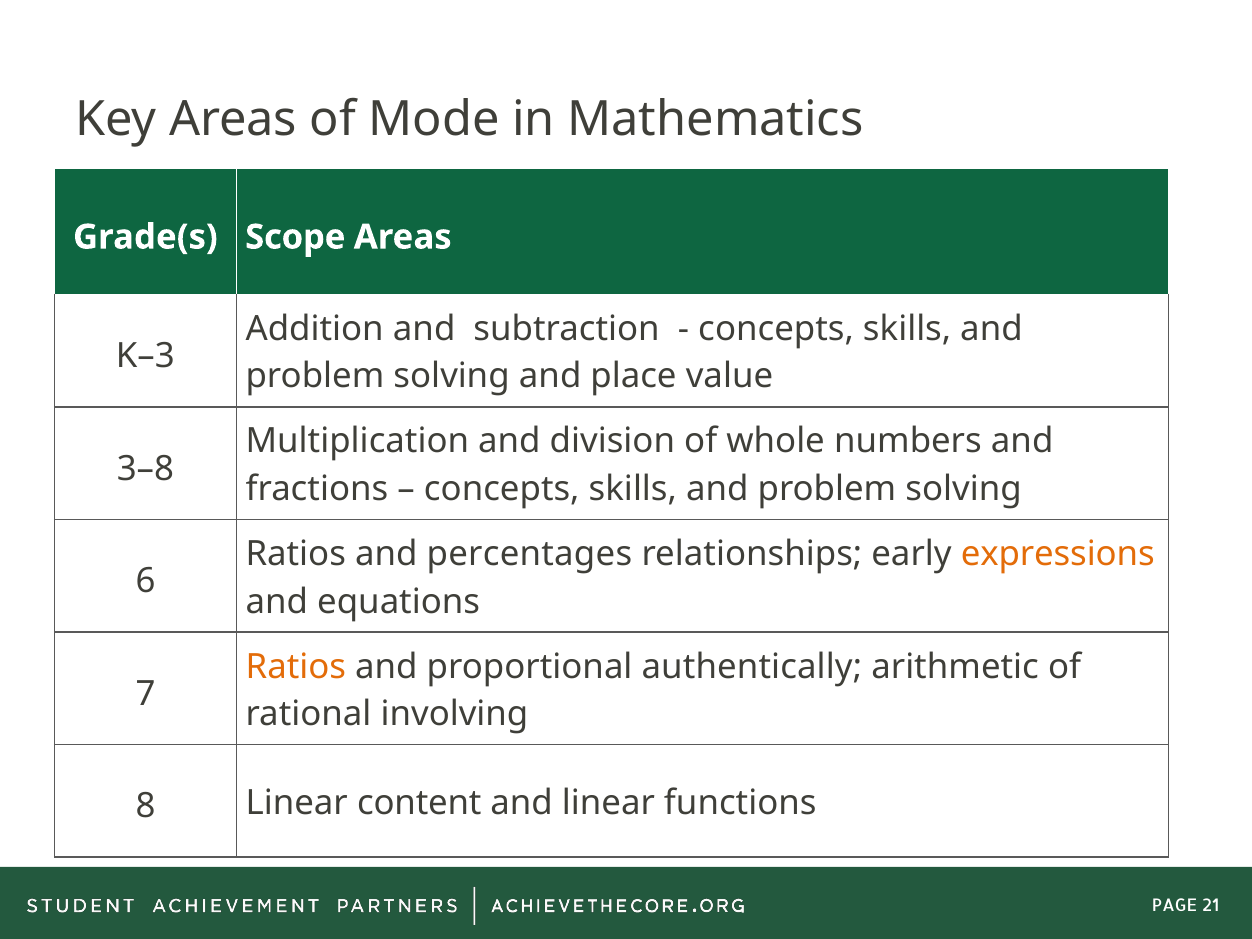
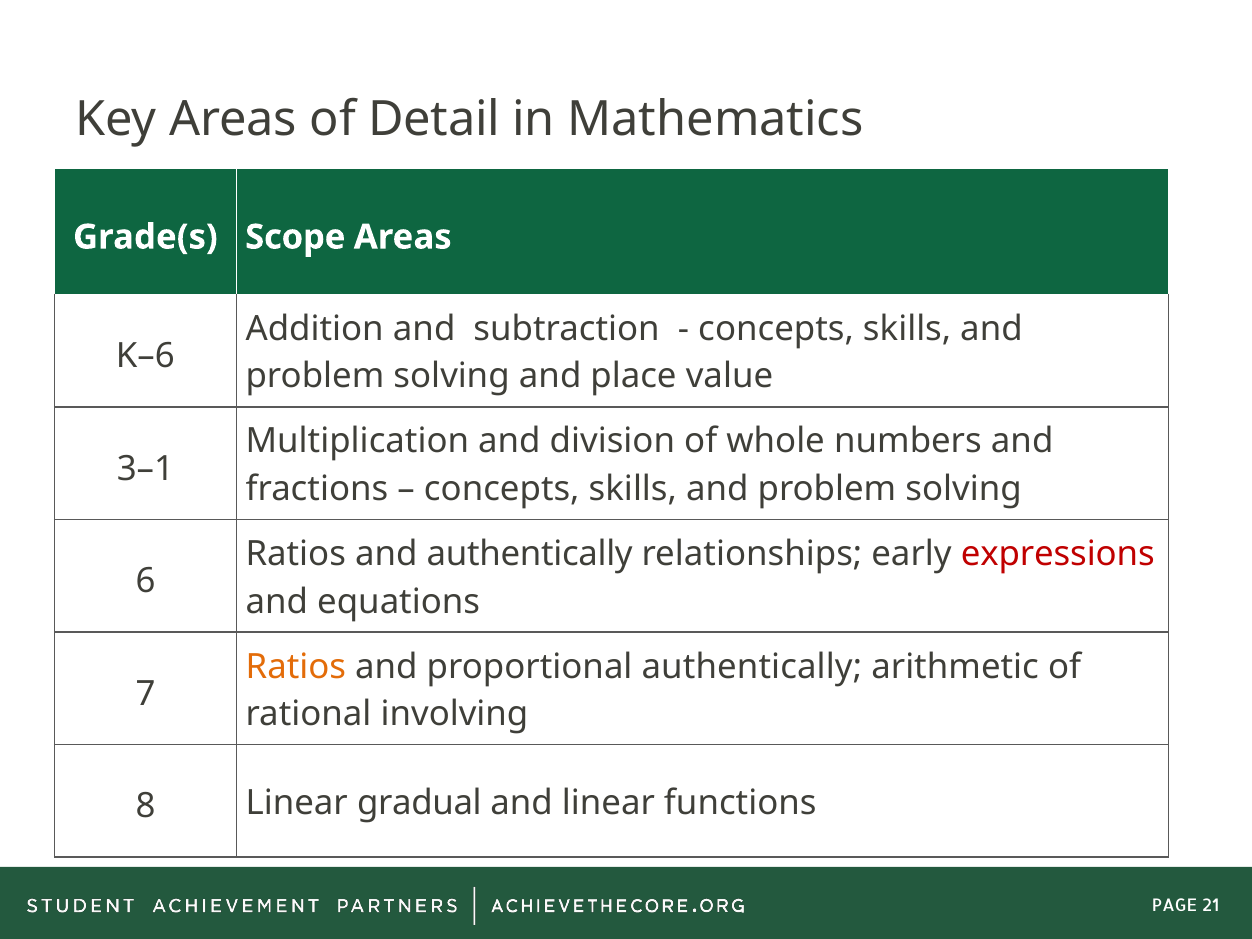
Mode: Mode -> Detail
K–3: K–3 -> K–6
3–8: 3–8 -> 3–1
and percentages: percentages -> authentically
expressions colour: orange -> red
content: content -> gradual
